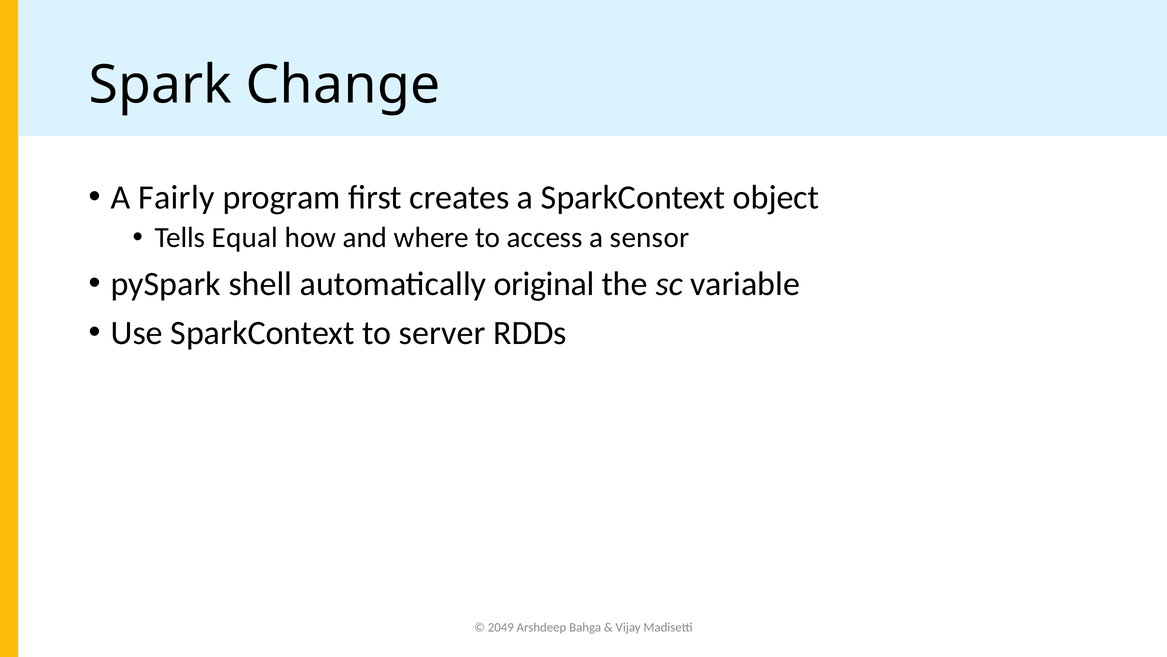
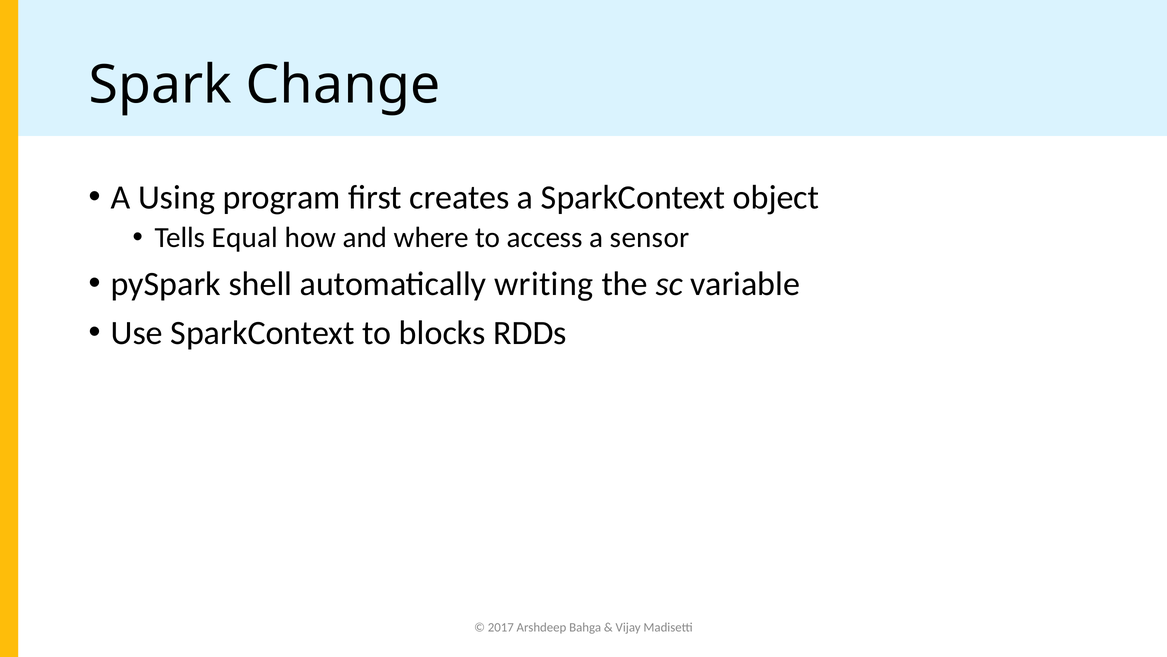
Fairly: Fairly -> Using
original: original -> writing
server: server -> blocks
2049: 2049 -> 2017
